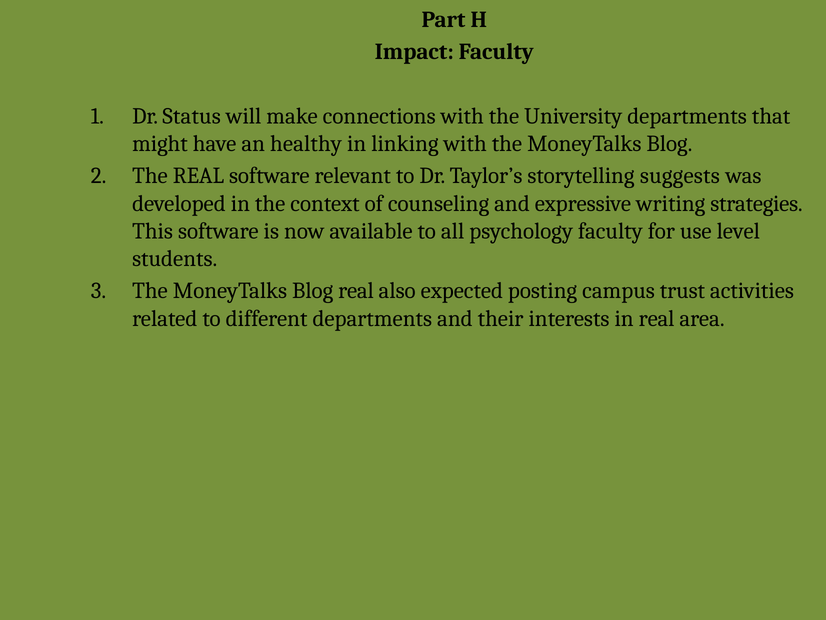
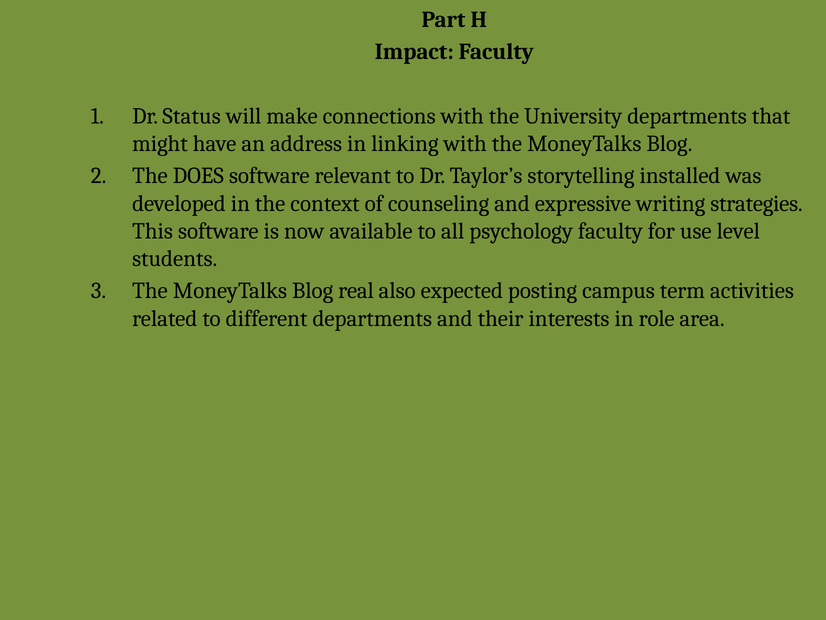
healthy: healthy -> address
The REAL: REAL -> DOES
suggests: suggests -> installed
trust: trust -> term
in real: real -> role
